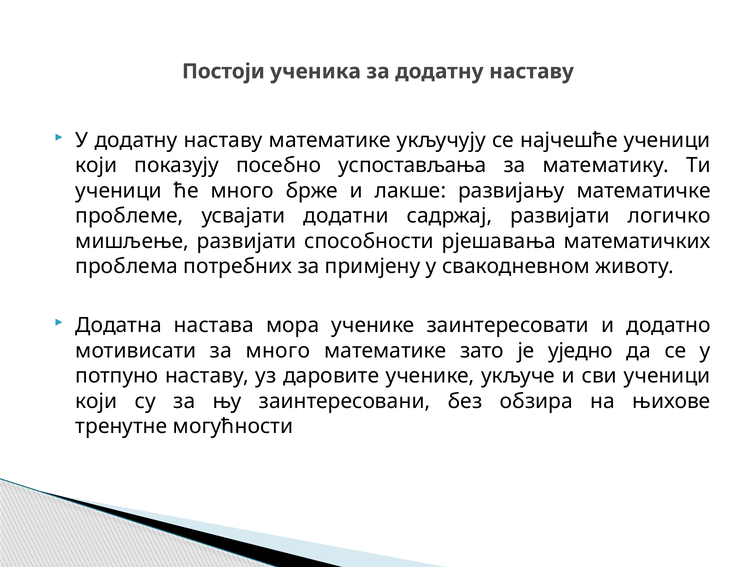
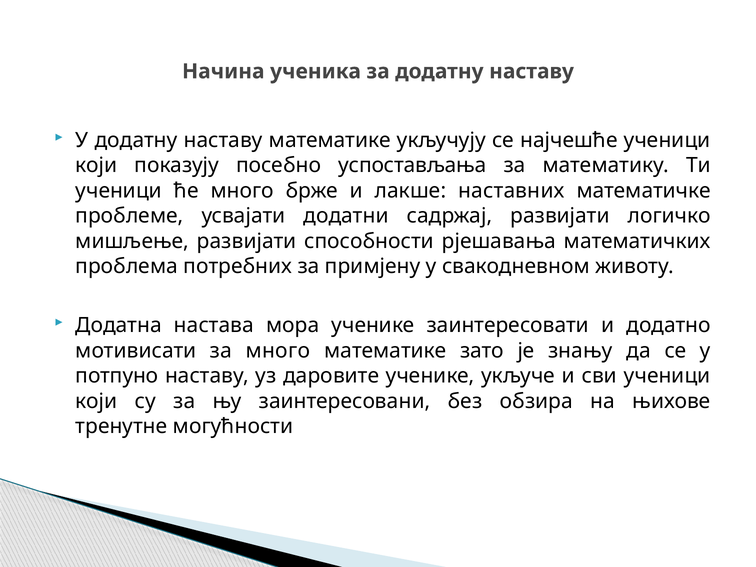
Постоји: Постоји -> Начина
развијању: развијању -> наставних
уједно: уједно -> знању
